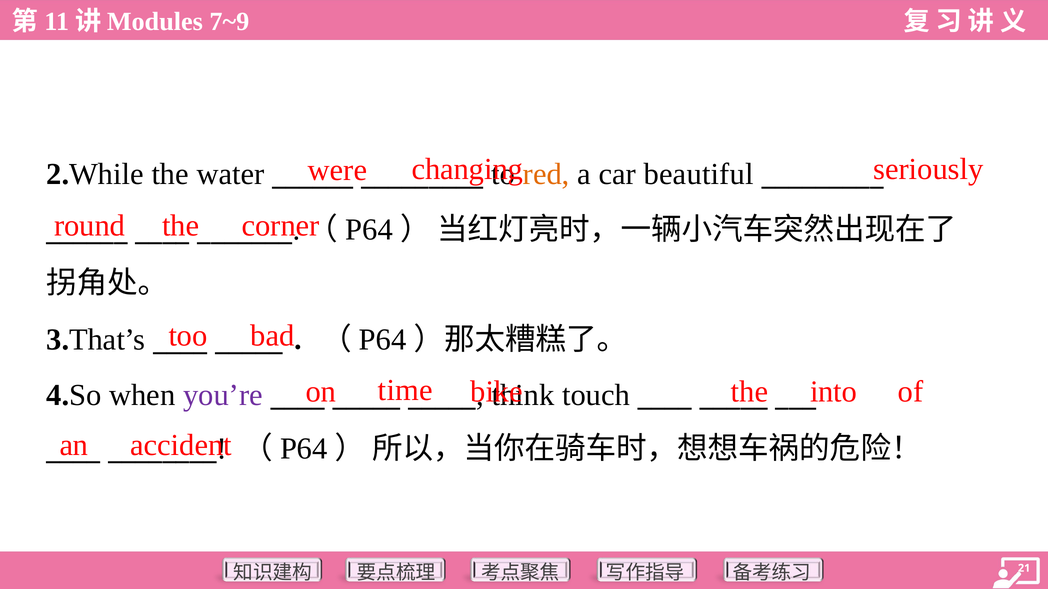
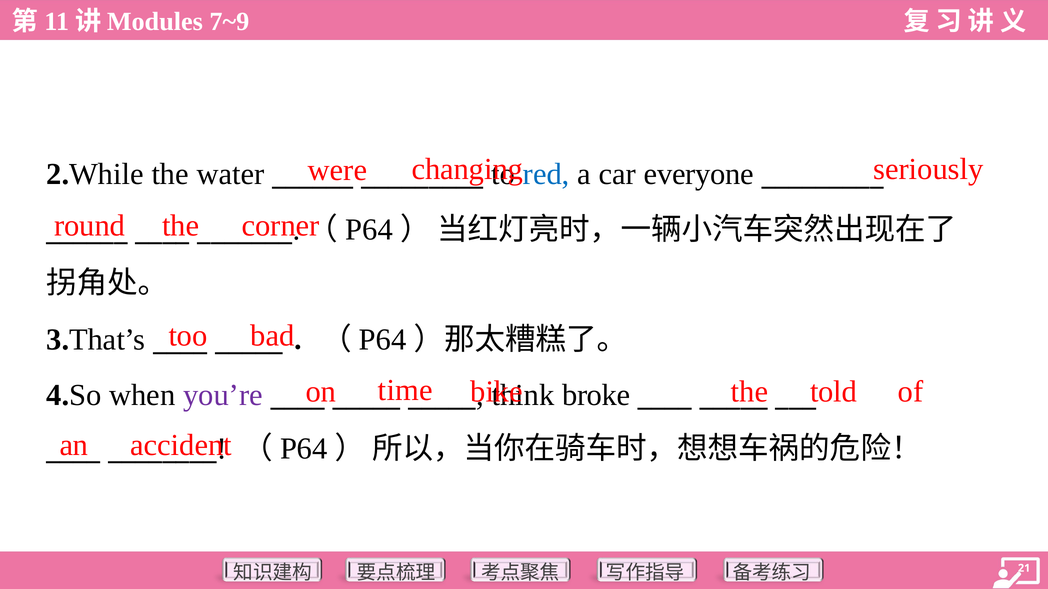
red colour: orange -> blue
beautiful: beautiful -> everyone
into: into -> told
touch: touch -> broke
